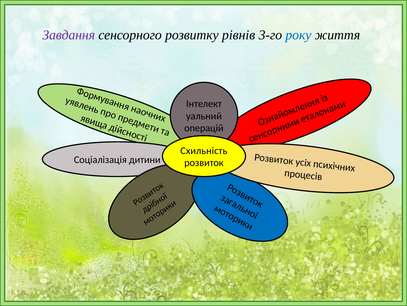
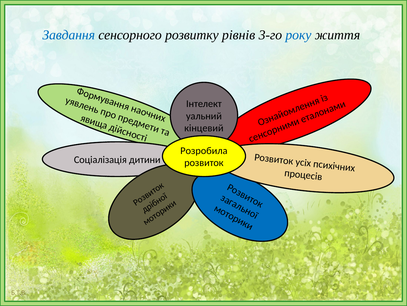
Завдання colour: purple -> blue
операцій: операцій -> кінцевий
Схильність: Схильність -> Розробила
